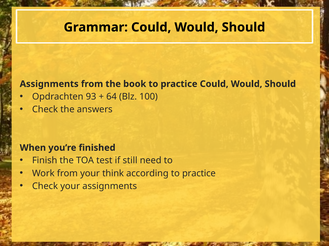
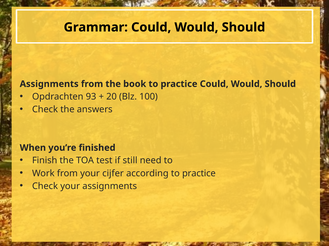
64: 64 -> 20
think: think -> cijfer
